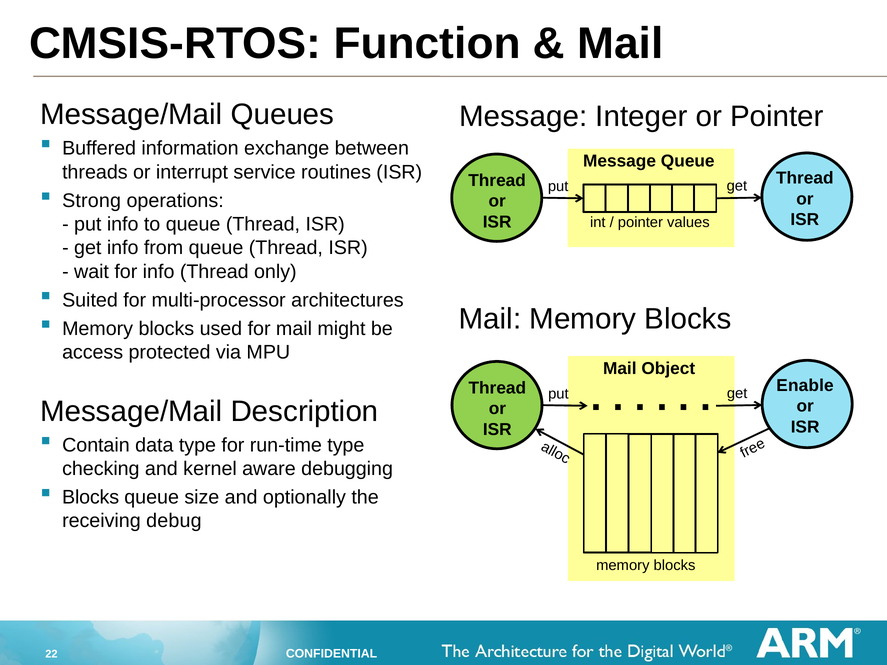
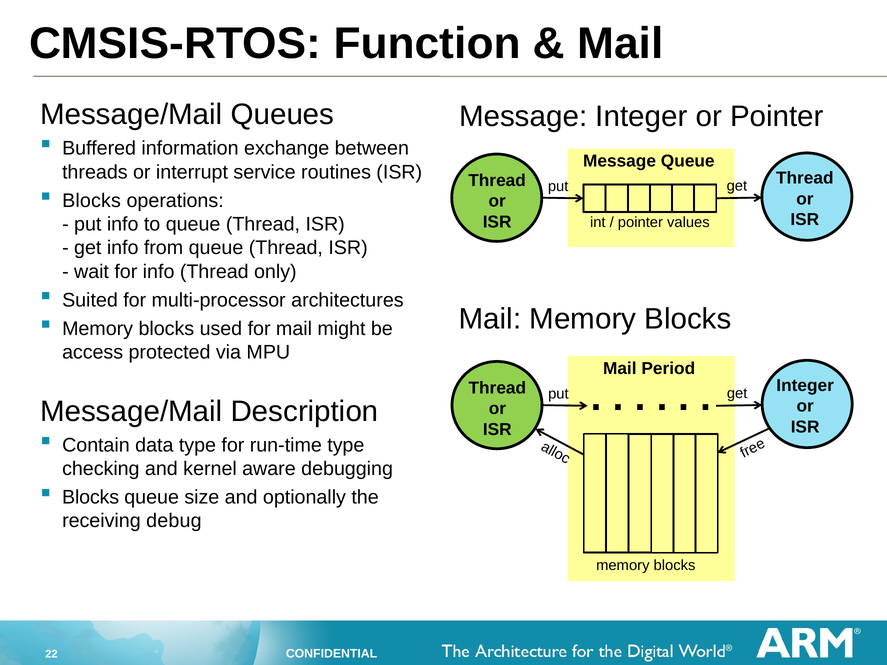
Strong at (92, 201): Strong -> Blocks
Object: Object -> Period
Enable at (805, 386): Enable -> Integer
